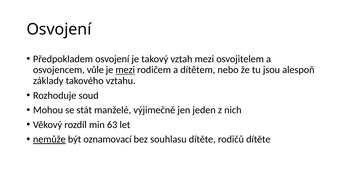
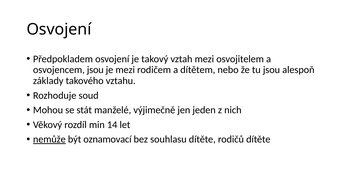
osvojencem vůle: vůle -> jsou
mezi at (125, 70) underline: present -> none
63: 63 -> 14
